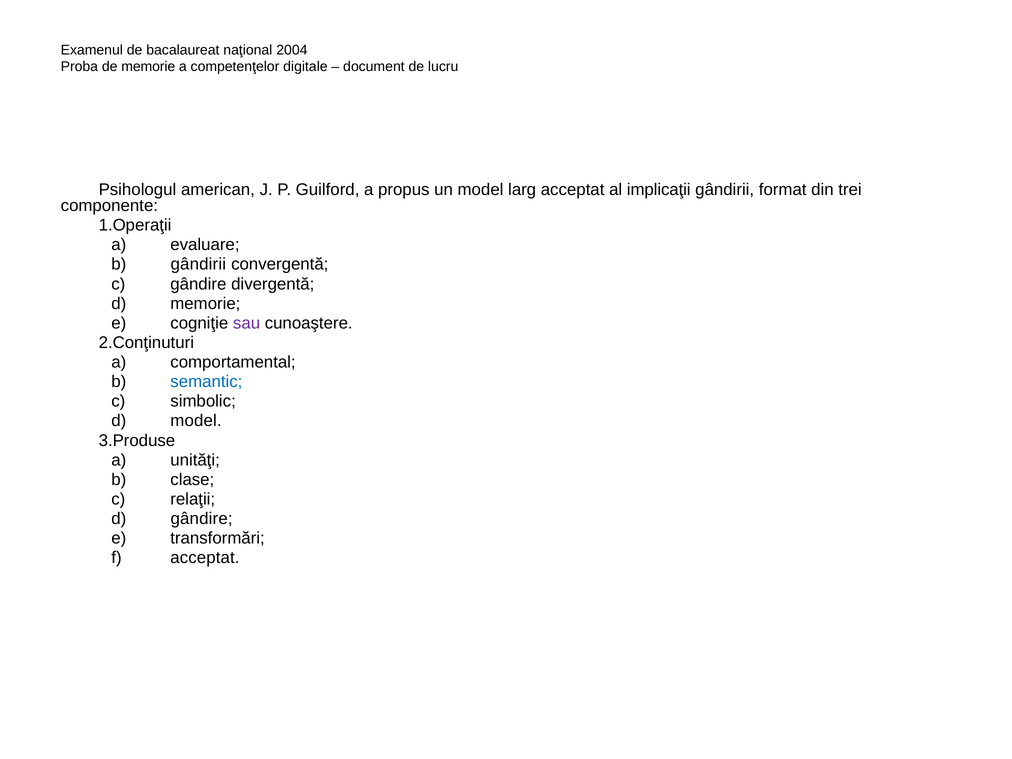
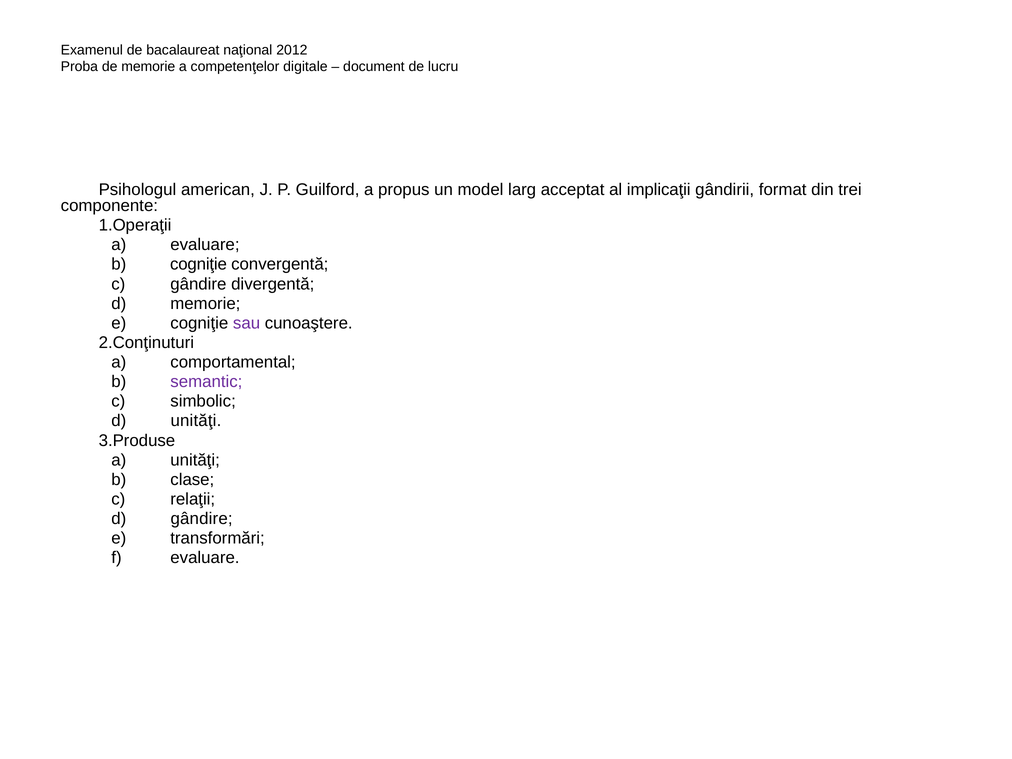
2004: 2004 -> 2012
gândirii at (198, 264): gândirii -> cogniţie
semantic colour: blue -> purple
model at (196, 421): model -> unităţi
acceptat at (205, 558): acceptat -> evaluare
